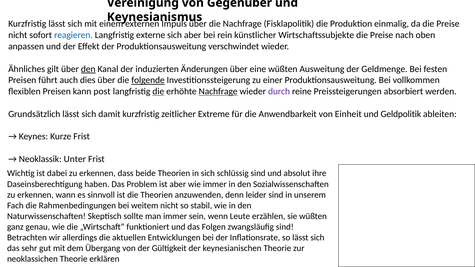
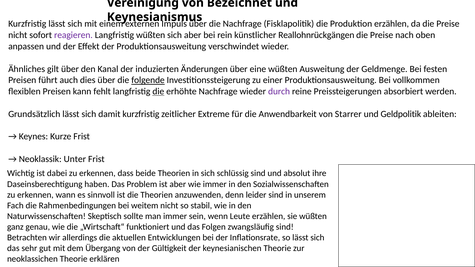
Gegenüber: Gegenüber -> Bezeichnet
Produktion einmalig: einmalig -> erzählen
reagieren colour: blue -> purple
Langfristig externe: externe -> wüßten
Wirtschaftssubjekte: Wirtschaftssubjekte -> Reallohnrückgängen
den at (88, 69) underline: present -> none
post: post -> fehlt
Nachfrage at (218, 92) underline: present -> none
Einheit: Einheit -> Starrer
